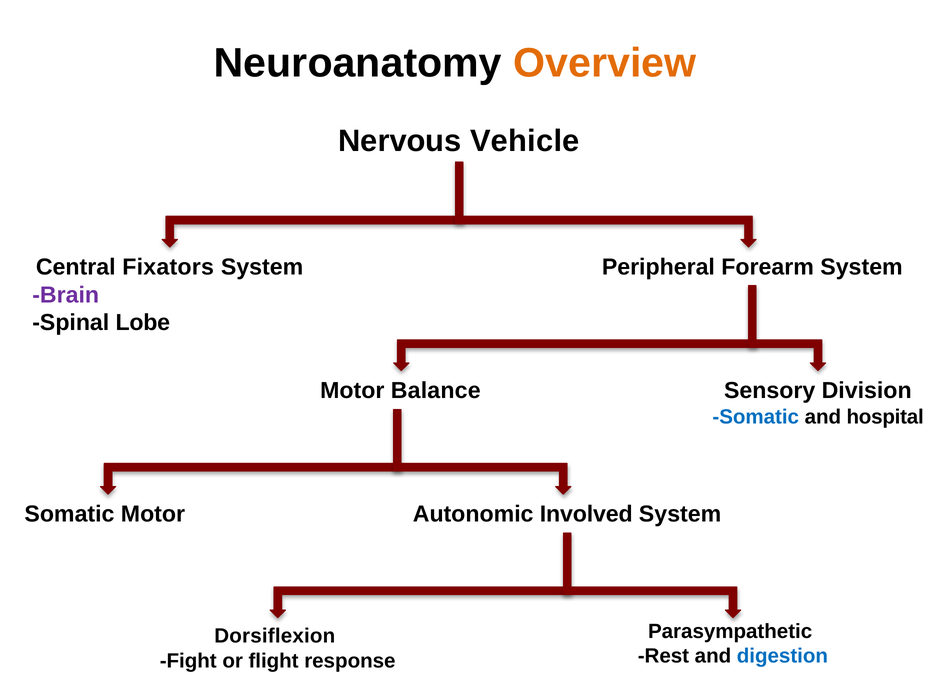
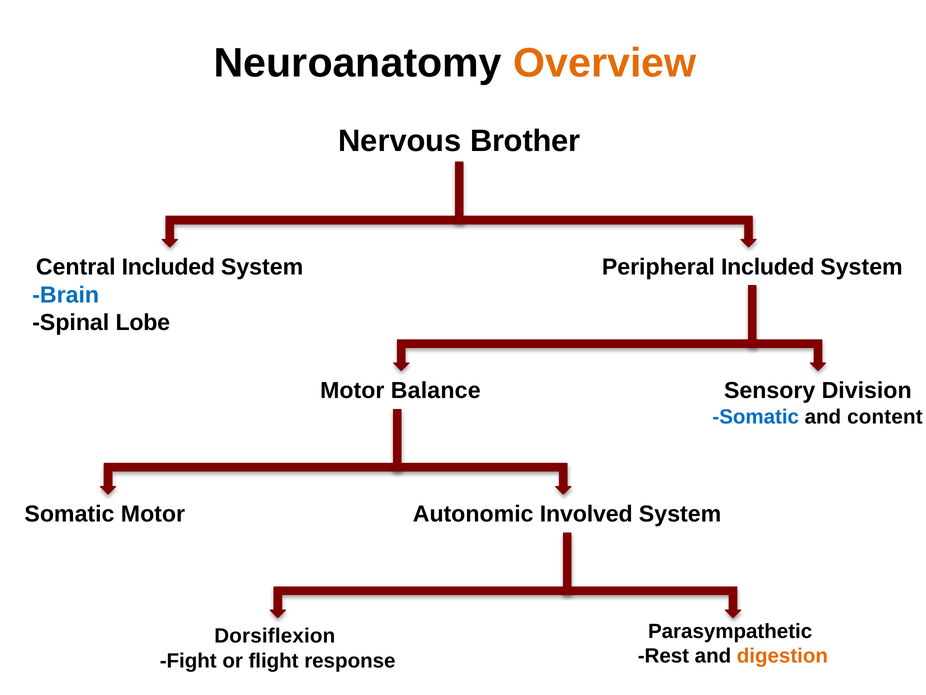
Vehicle: Vehicle -> Brother
Central Fixators: Fixators -> Included
Peripheral Forearm: Forearm -> Included
Brain colour: purple -> blue
hospital: hospital -> content
digestion colour: blue -> orange
